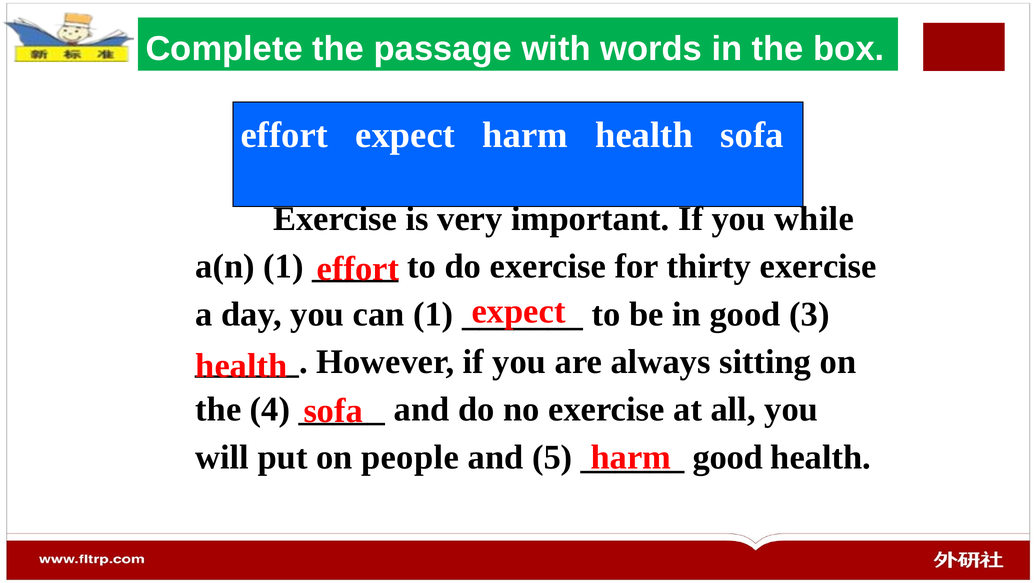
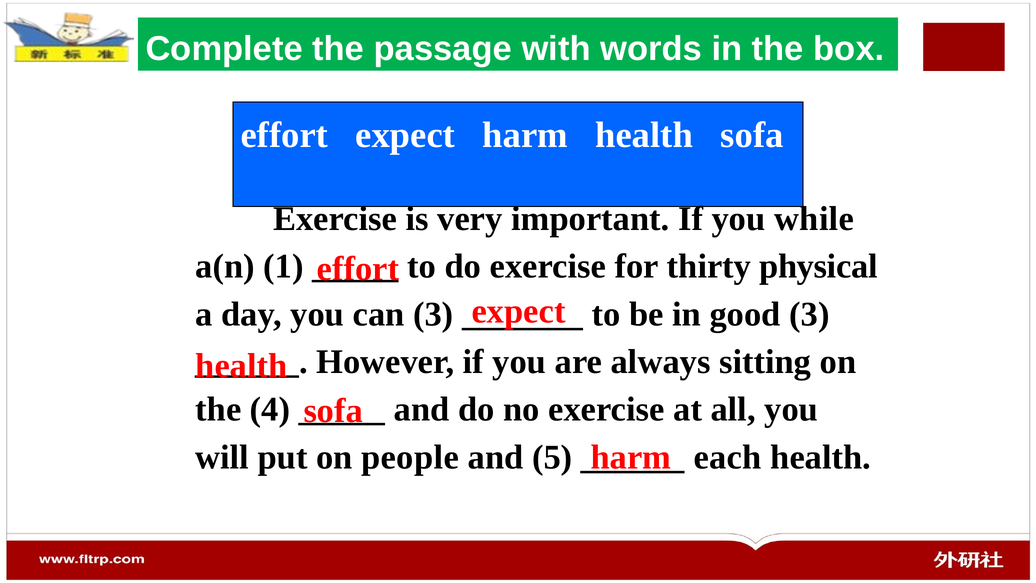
thirty exercise: exercise -> physical
can 1: 1 -> 3
good at (728, 457): good -> each
